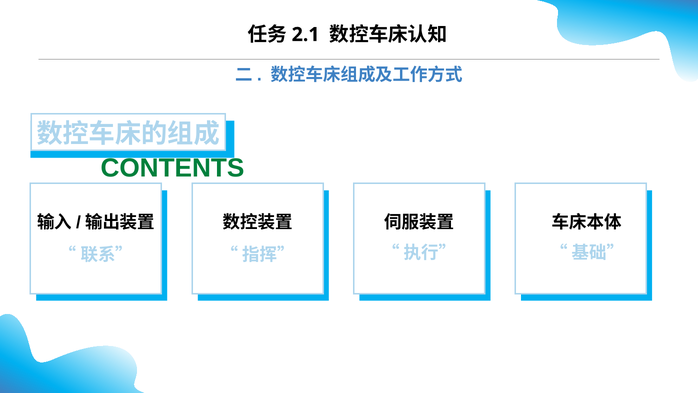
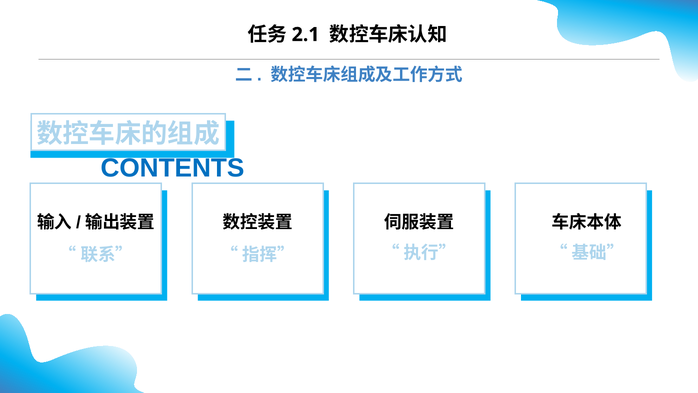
CONTENTS colour: green -> blue
